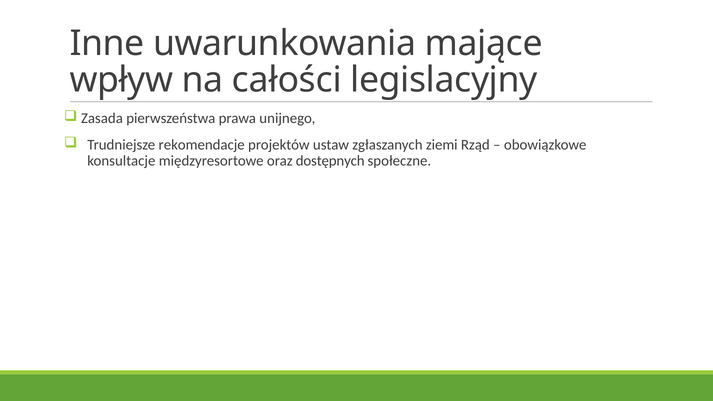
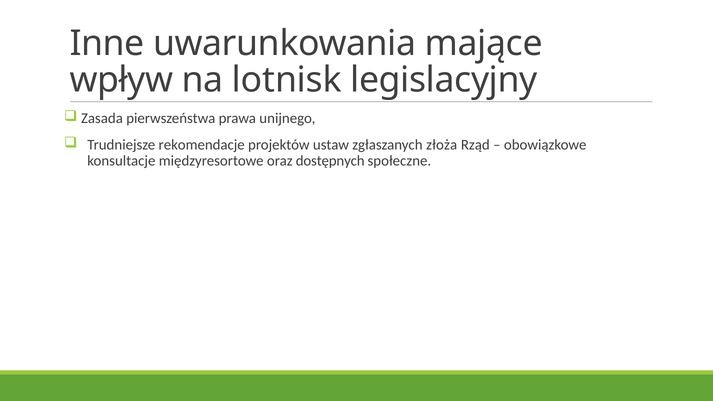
całości: całości -> lotnisk
ziemi: ziemi -> złoża
